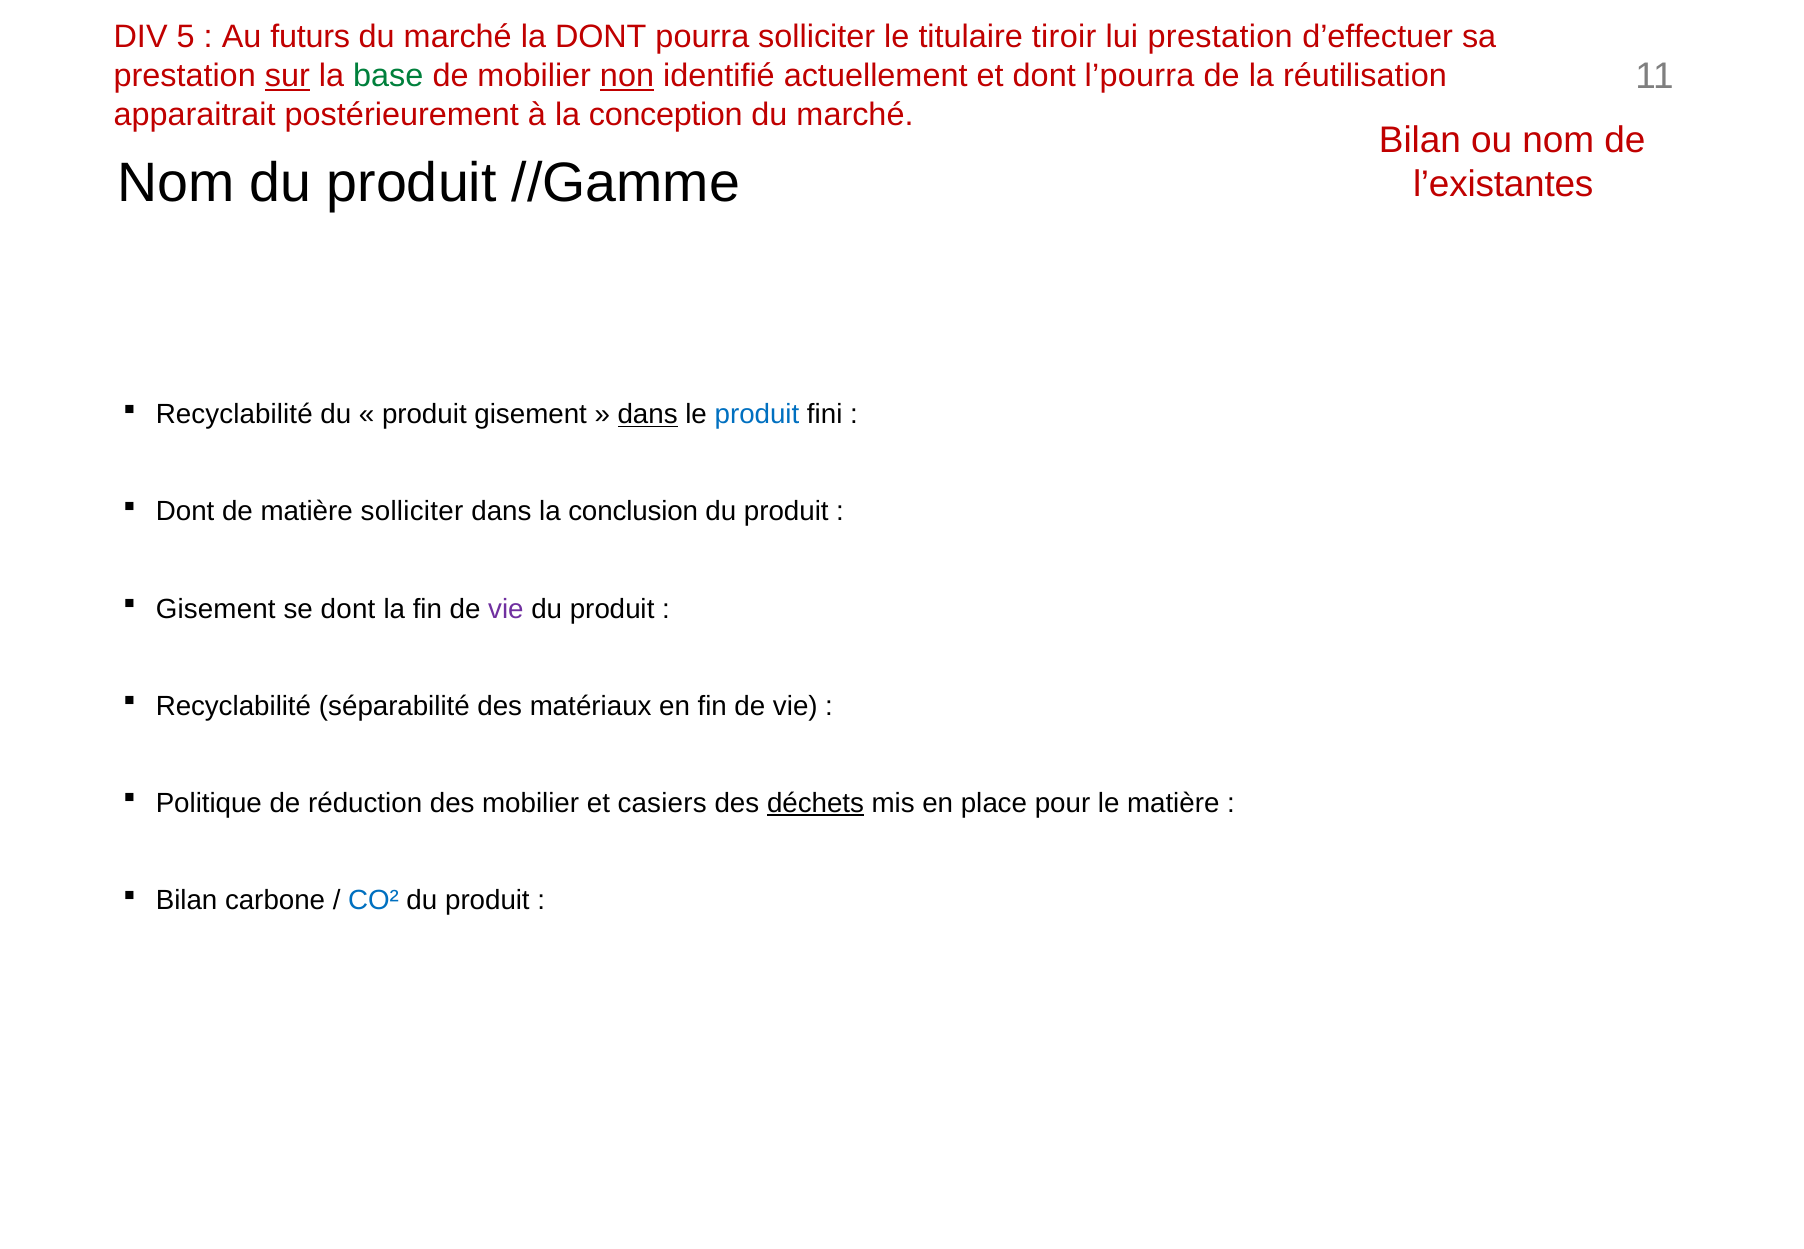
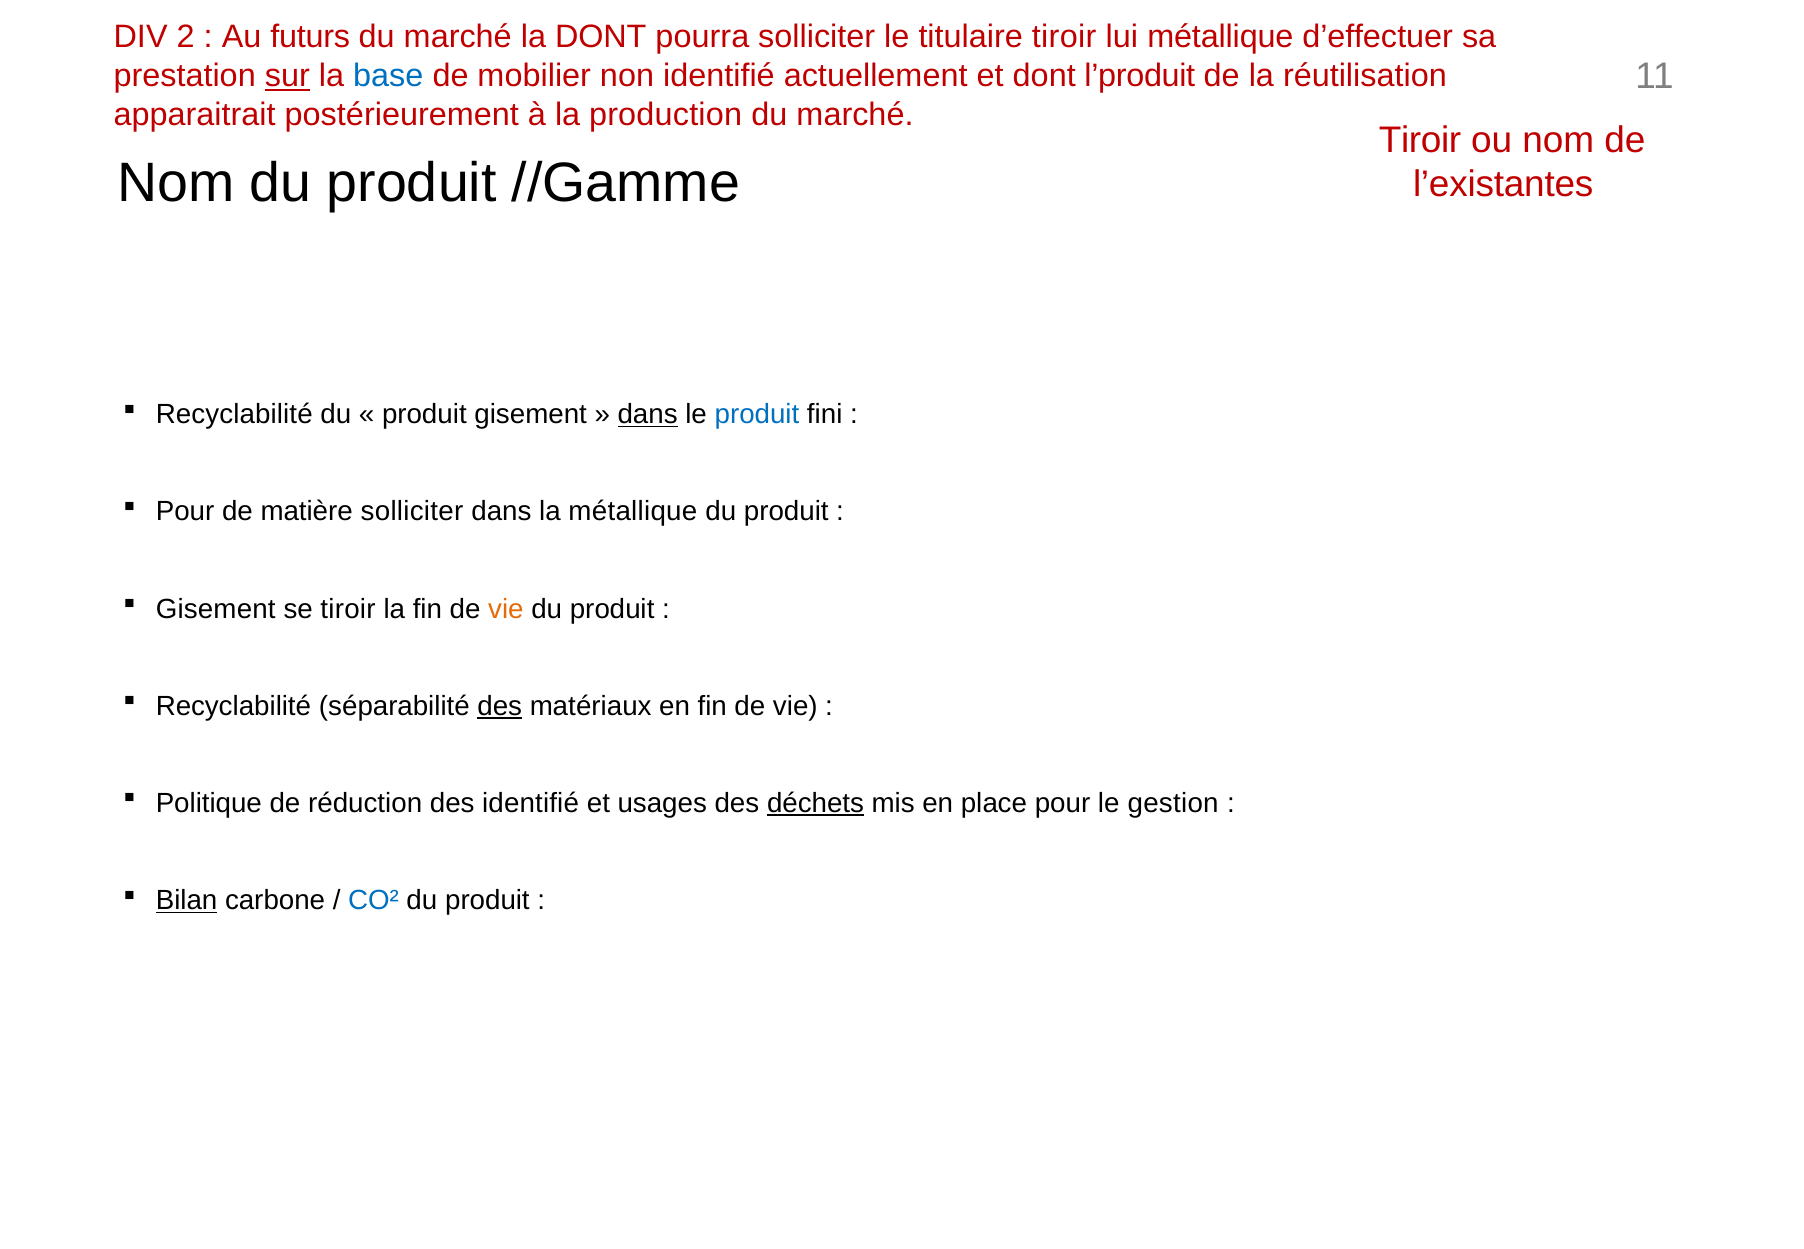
5: 5 -> 2
lui prestation: prestation -> métallique
base colour: green -> blue
non underline: present -> none
l’pourra: l’pourra -> l’produit
conception: conception -> production
Bilan at (1420, 140): Bilan -> Tiroir
Dont at (185, 512): Dont -> Pour
la conclusion: conclusion -> métallique
se dont: dont -> tiroir
vie at (506, 609) colour: purple -> orange
des at (500, 706) underline: none -> present
des mobilier: mobilier -> identifié
casiers: casiers -> usages
le matière: matière -> gestion
Bilan at (187, 900) underline: none -> present
